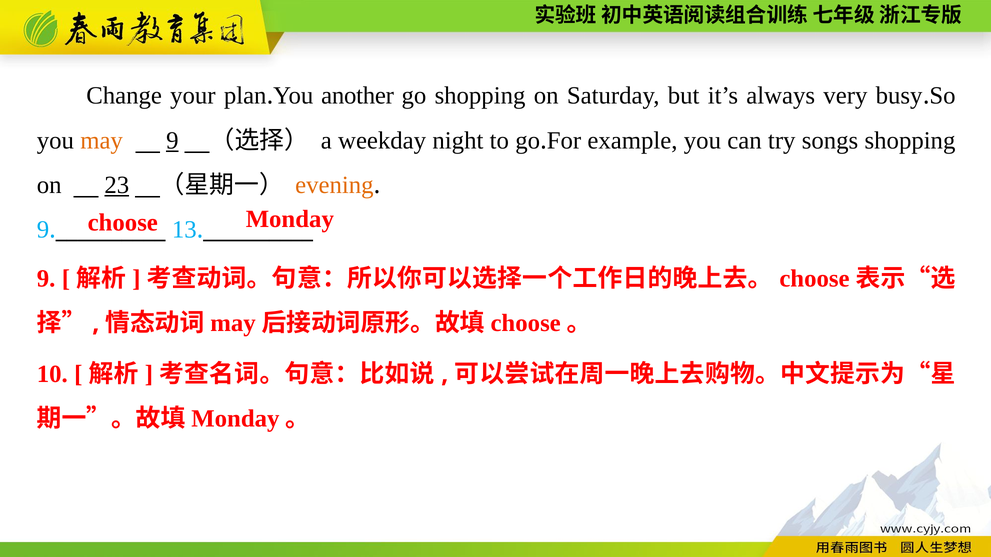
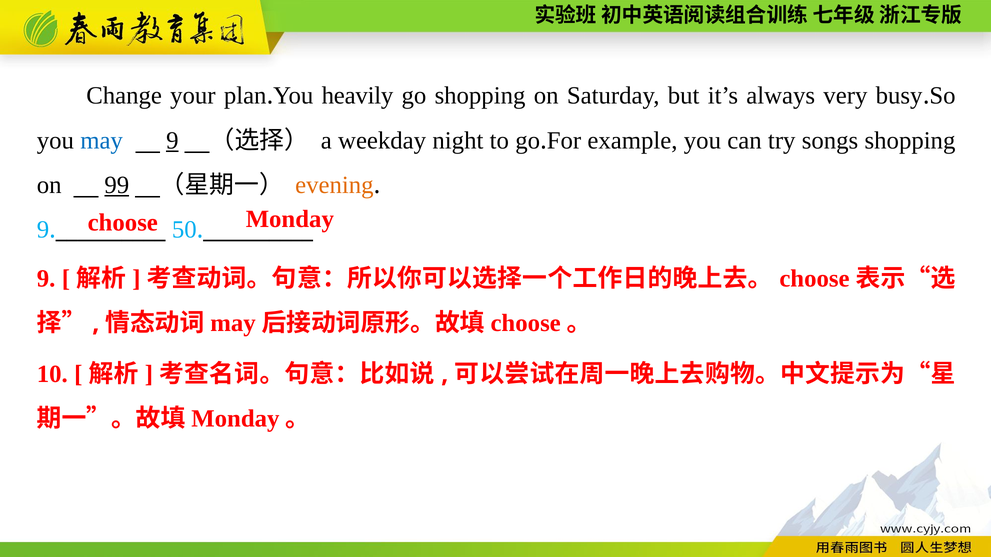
another: another -> heavily
may colour: orange -> blue
23: 23 -> 99
13: 13 -> 50
